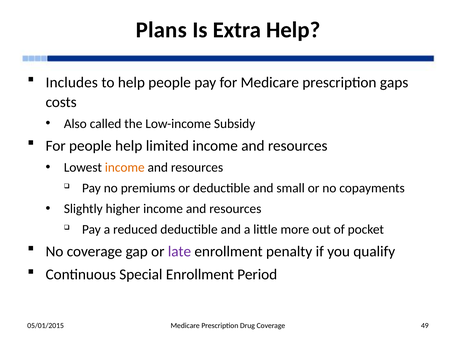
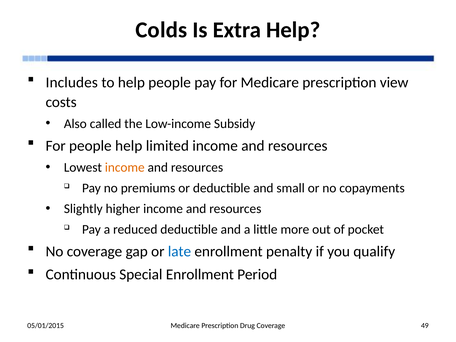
Plans: Plans -> Colds
gaps: gaps -> view
late colour: purple -> blue
